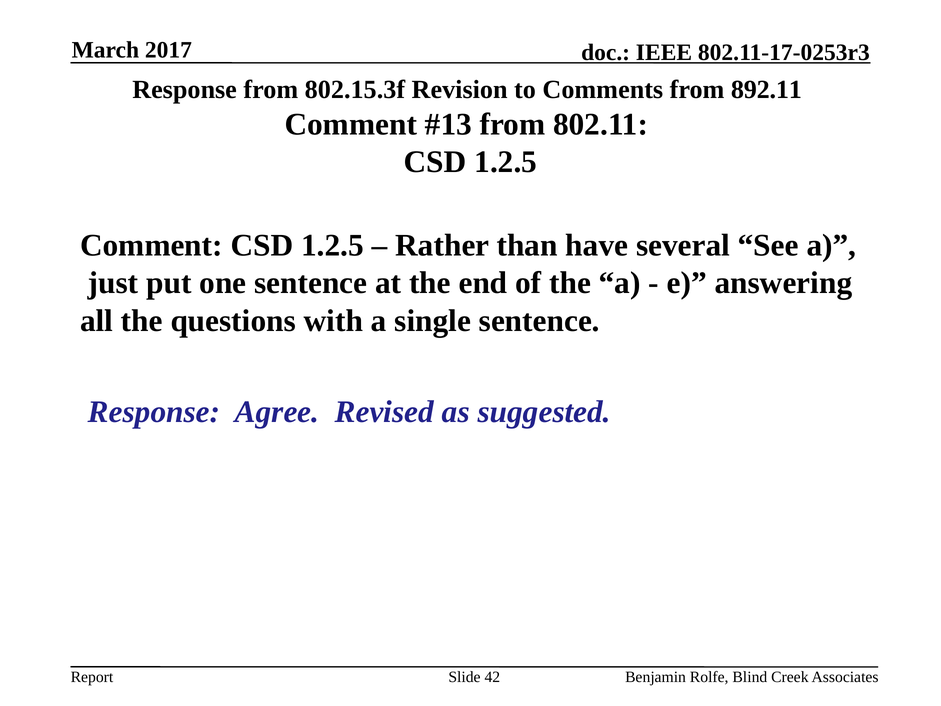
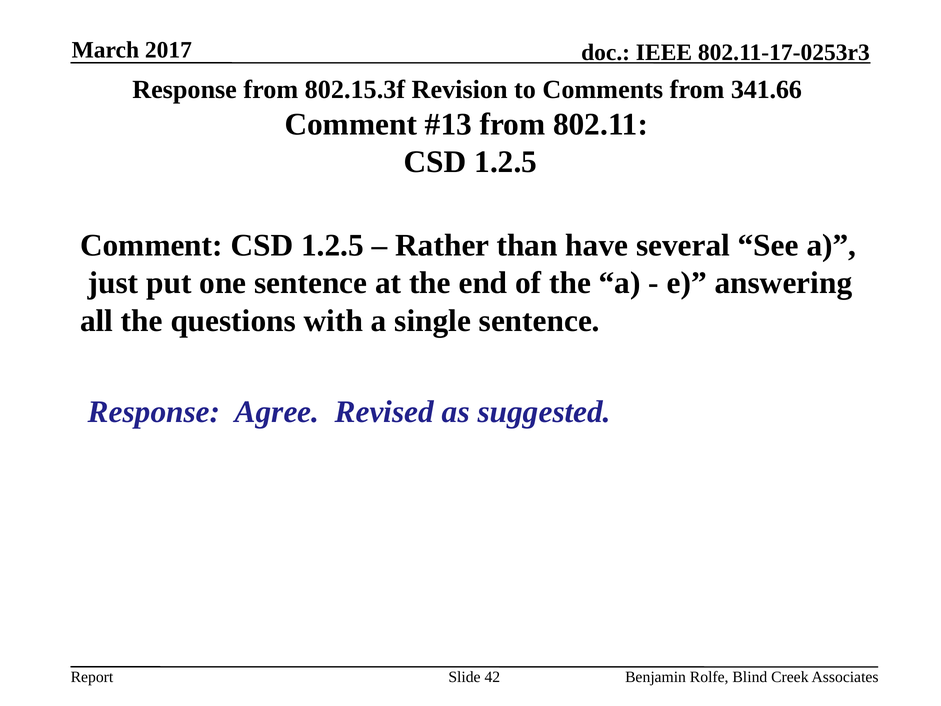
892.11: 892.11 -> 341.66
